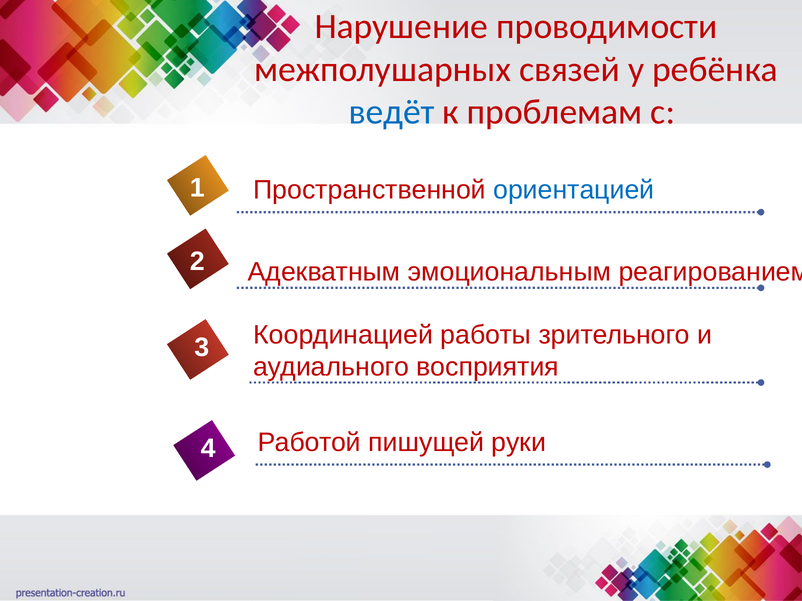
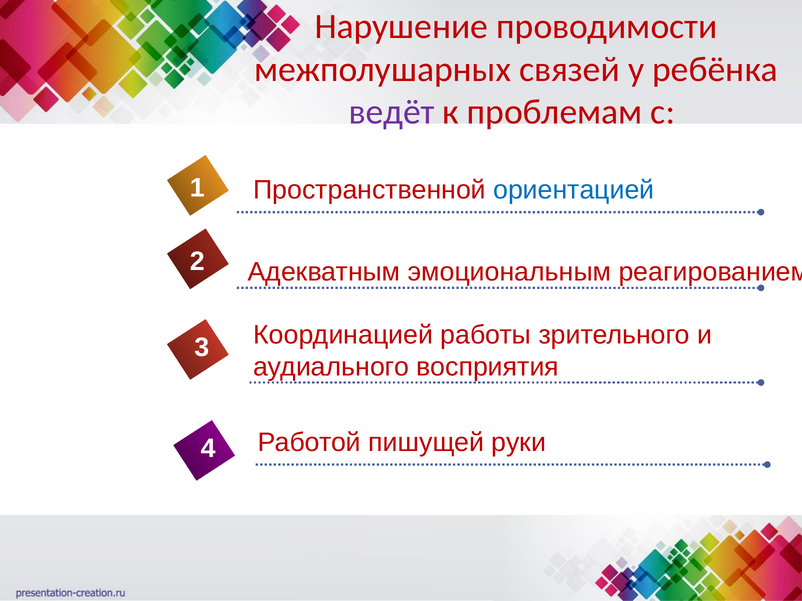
ведёт colour: blue -> purple
